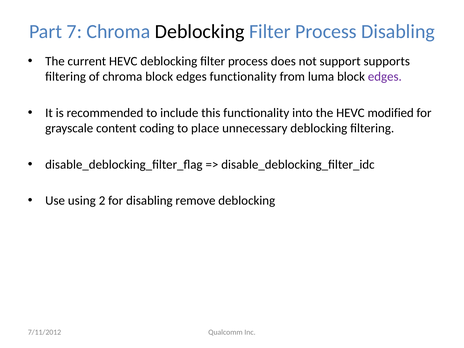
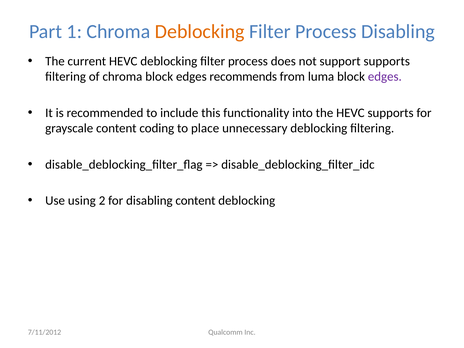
7: 7 -> 1
Deblocking at (200, 32) colour: black -> orange
edges functionality: functionality -> recommends
HEVC modified: modified -> supports
disabling remove: remove -> content
